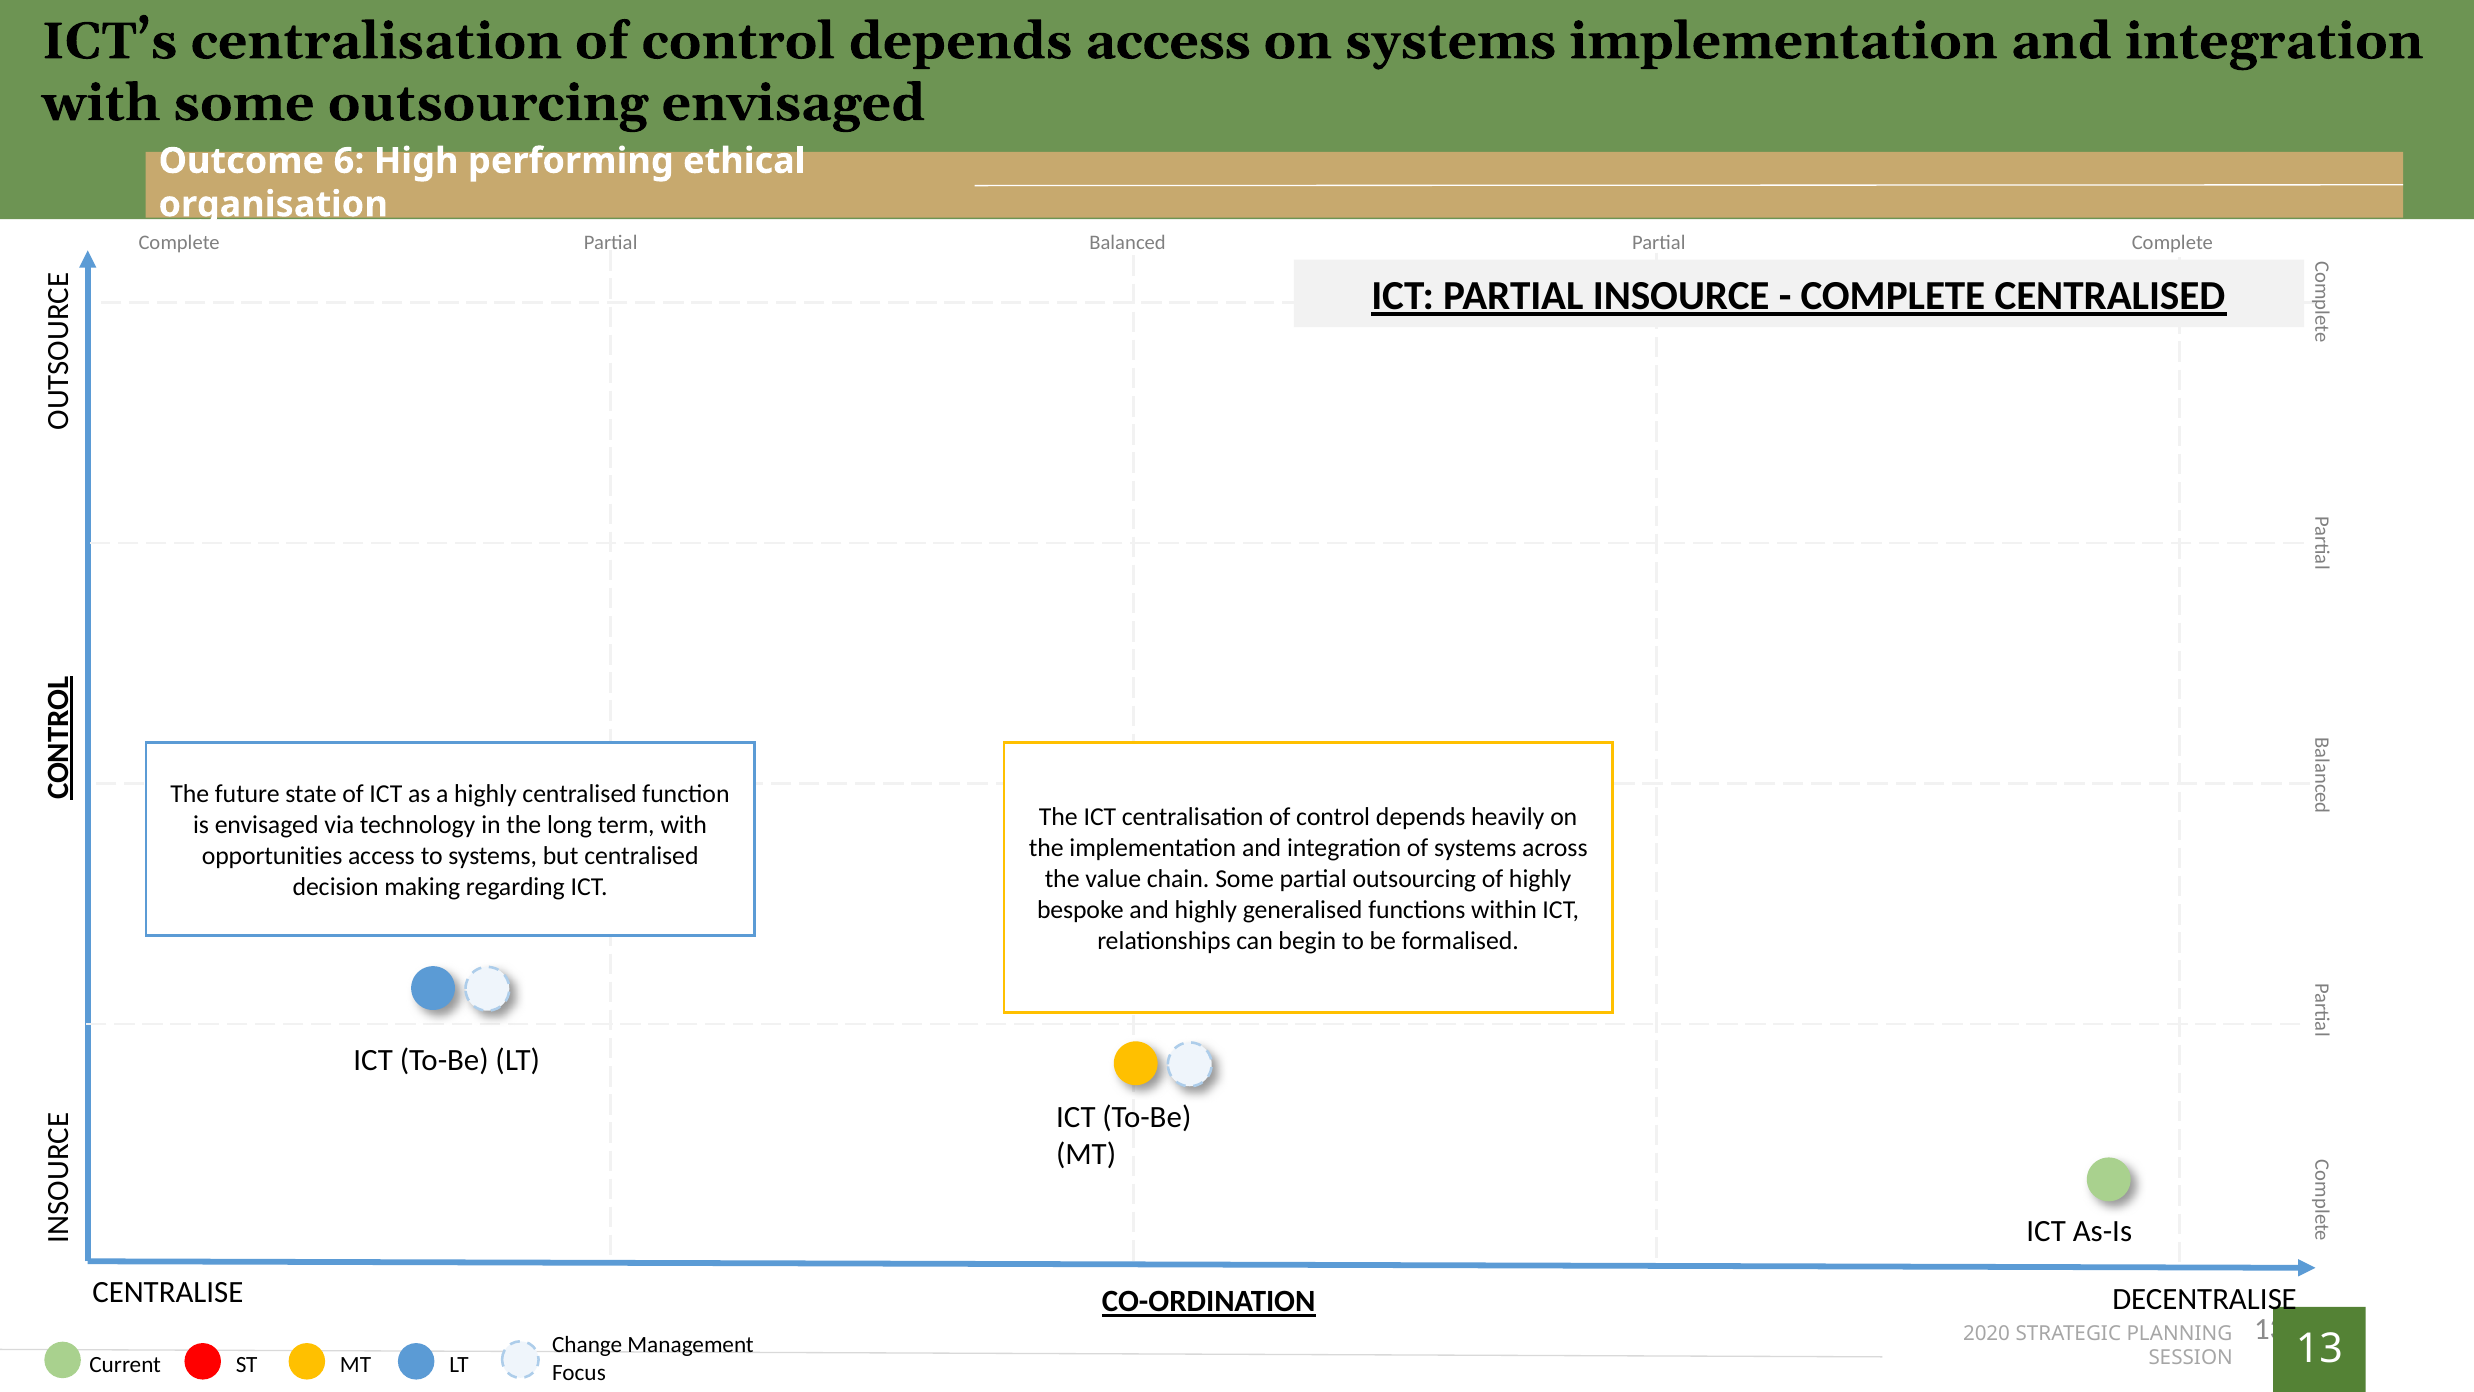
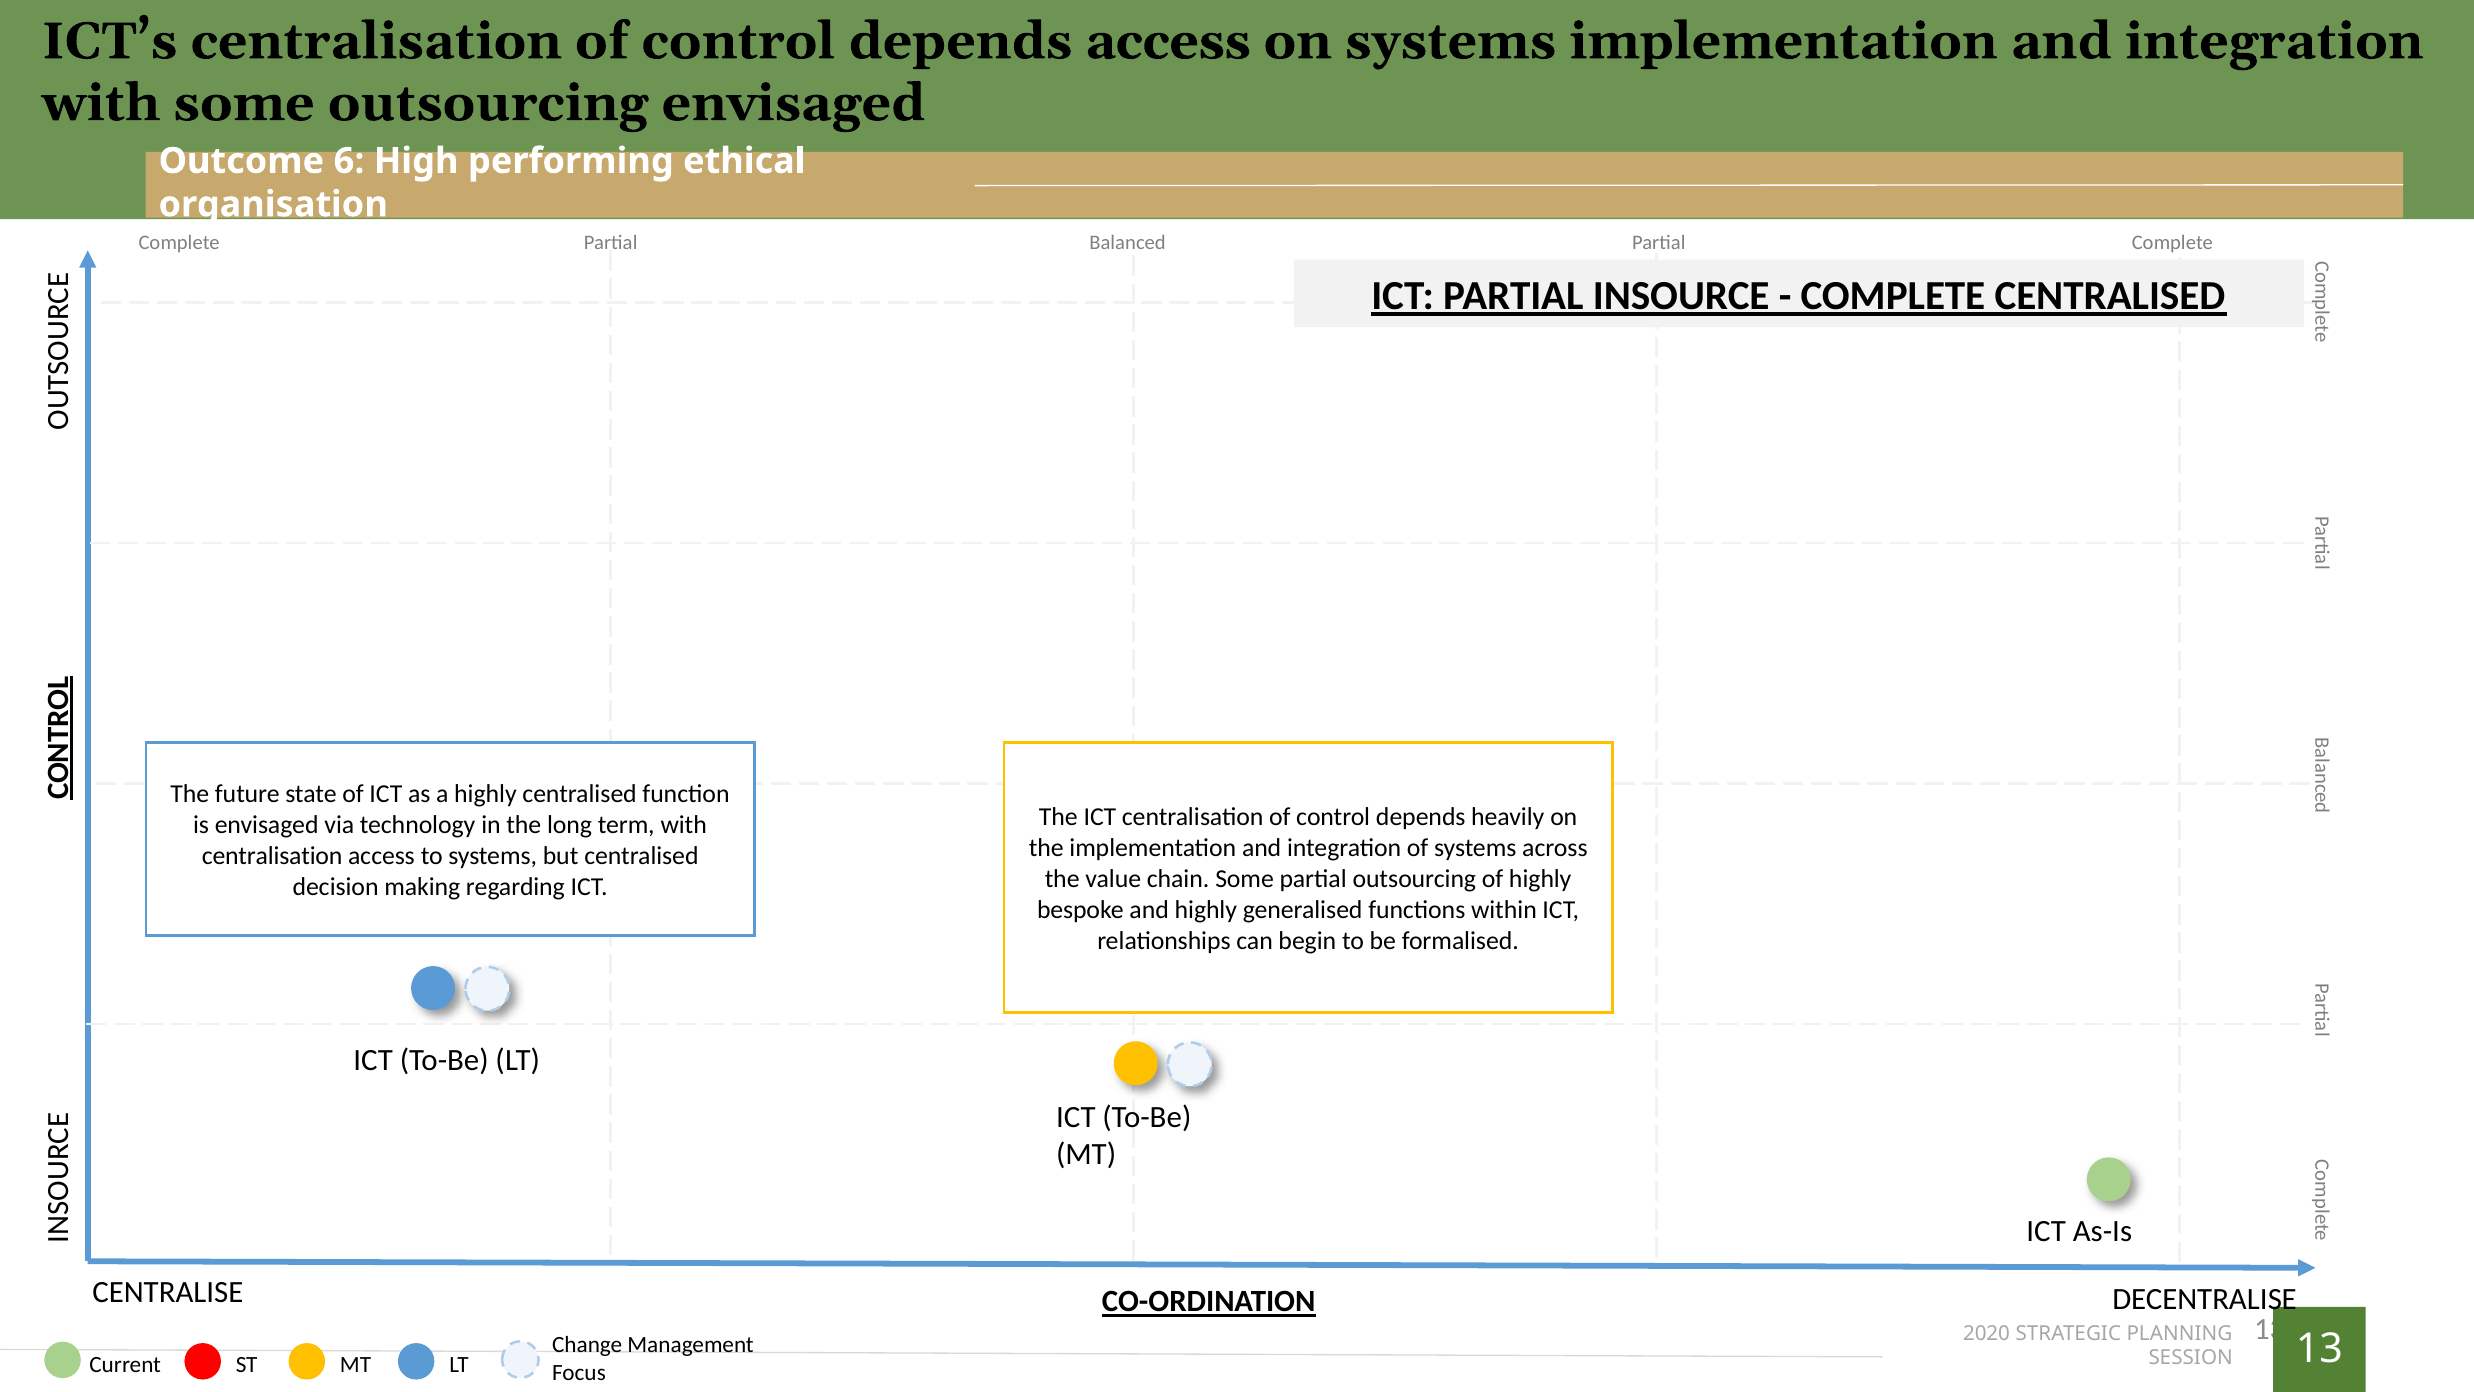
opportunities at (272, 856): opportunities -> centralisation
